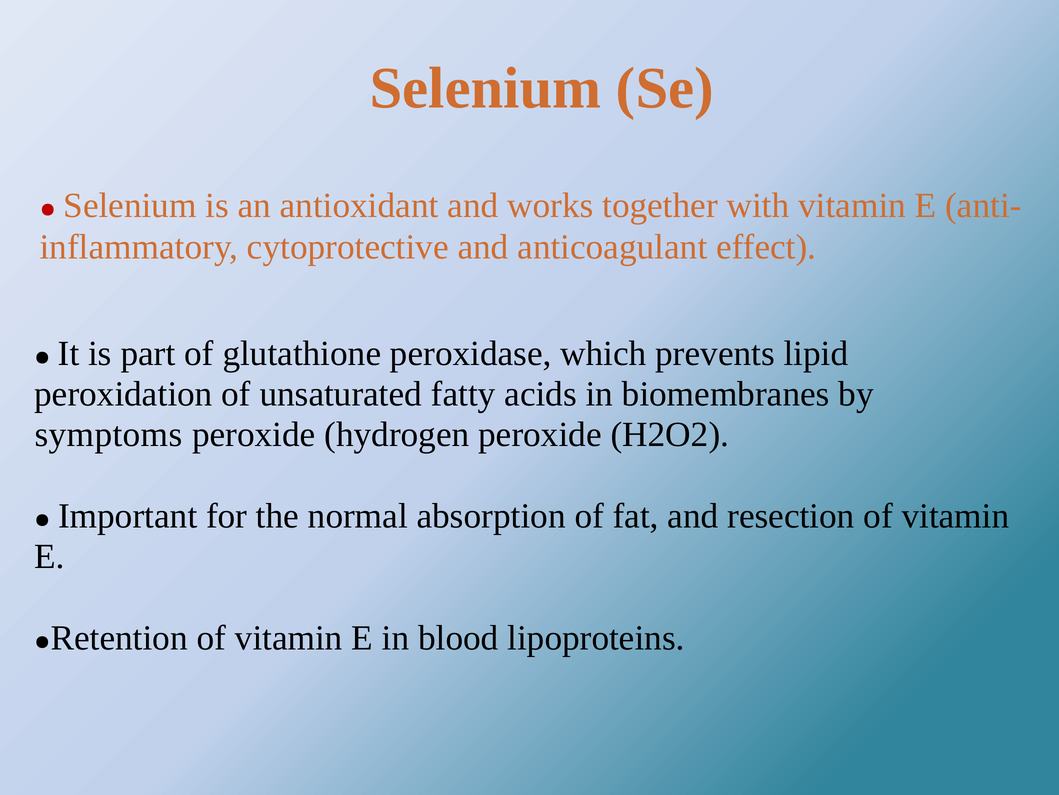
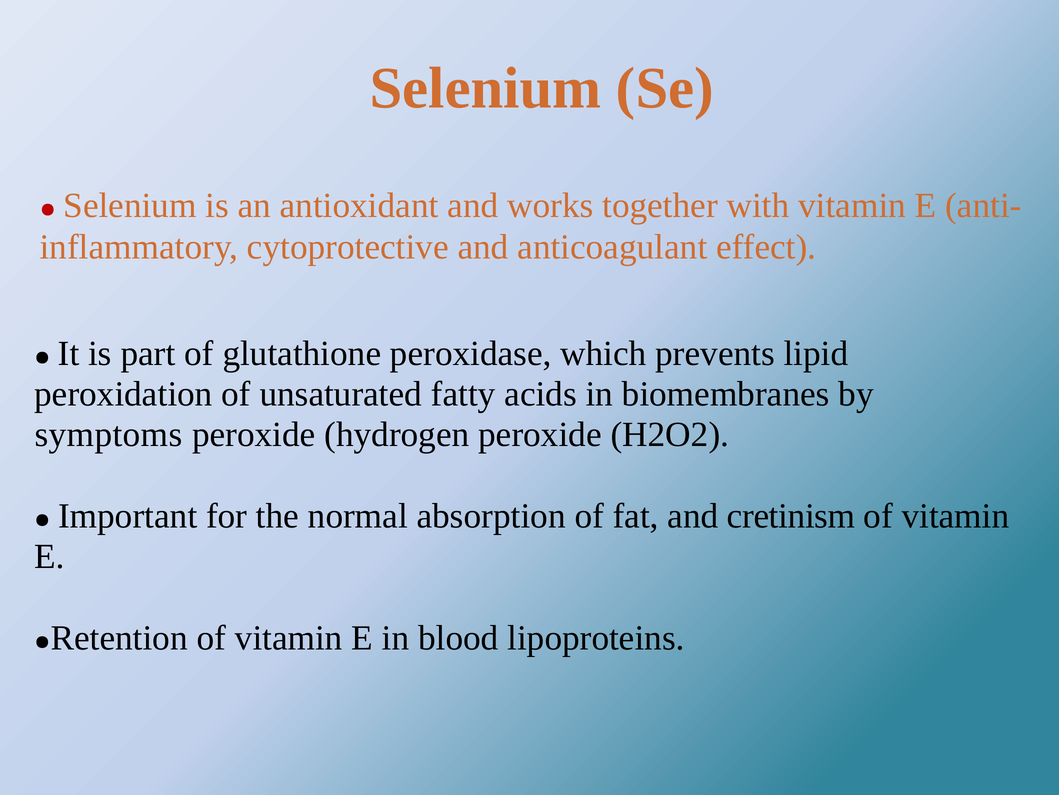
resection: resection -> cretinism
